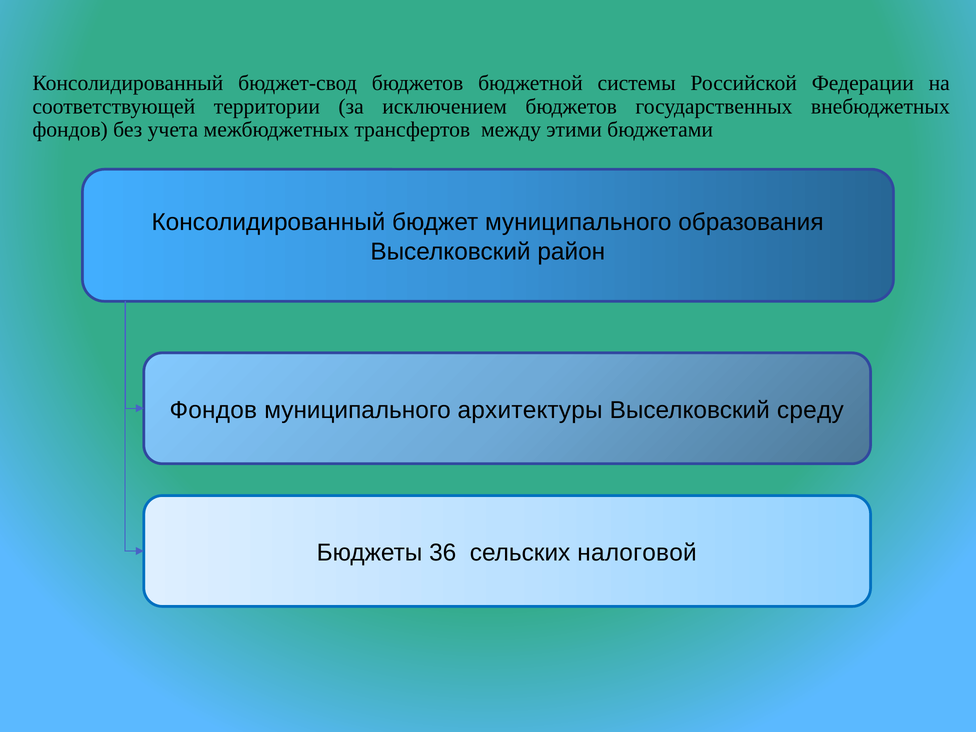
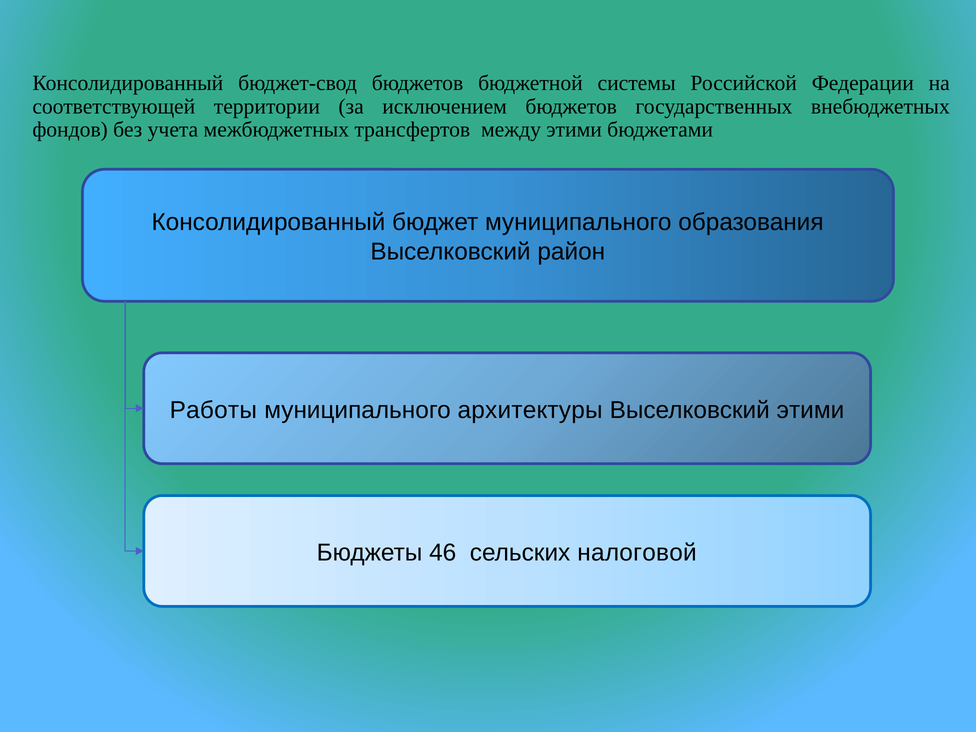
Фондов at (213, 410): Фондов -> Работы
Выселковский среду: среду -> этими
36: 36 -> 46
